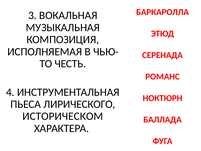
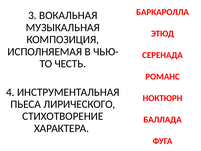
ИСТОРИЧЕСКОМ: ИСТОРИЧЕСКОМ -> СТИХОТВОРЕНИЕ
